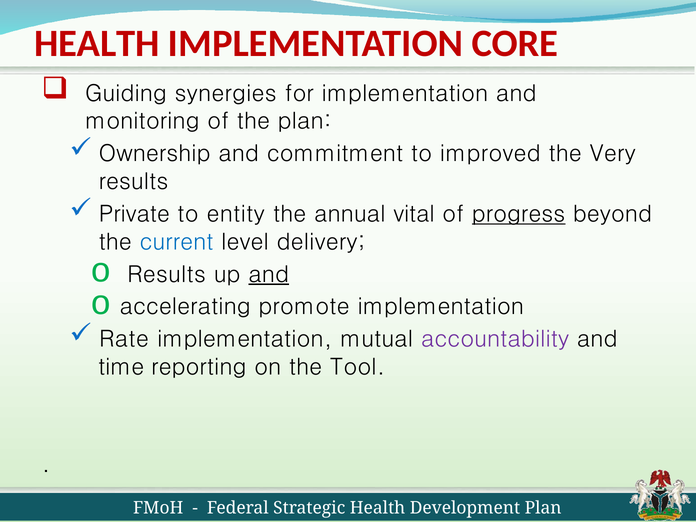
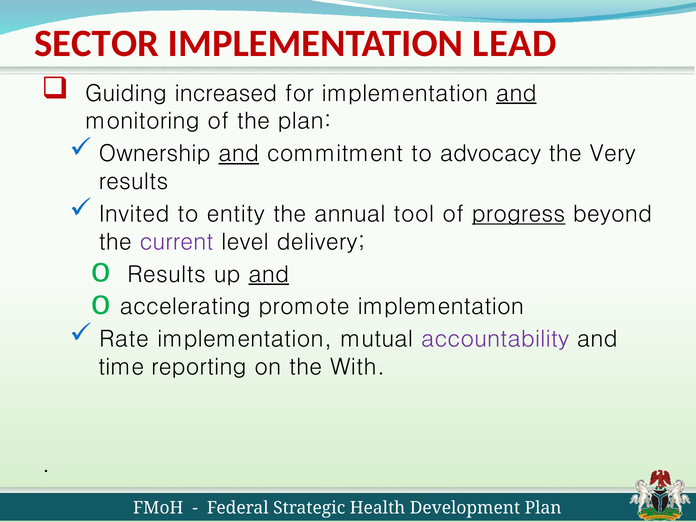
HEALTH at (97, 43): HEALTH -> SECTOR
CORE: CORE -> LEAD
synergies: synergies -> increased
and at (516, 93) underline: none -> present
and at (239, 154) underline: none -> present
improved: improved -> advocacy
Private: Private -> Invited
vital: vital -> tool
current colour: blue -> purple
Tool: Tool -> With
